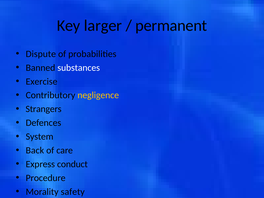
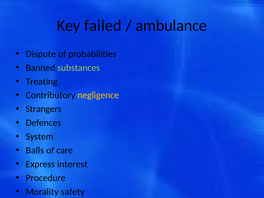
larger: larger -> failed
permanent: permanent -> ambulance
substances colour: white -> light green
Exercise: Exercise -> Treating
Back: Back -> Balls
conduct: conduct -> interest
